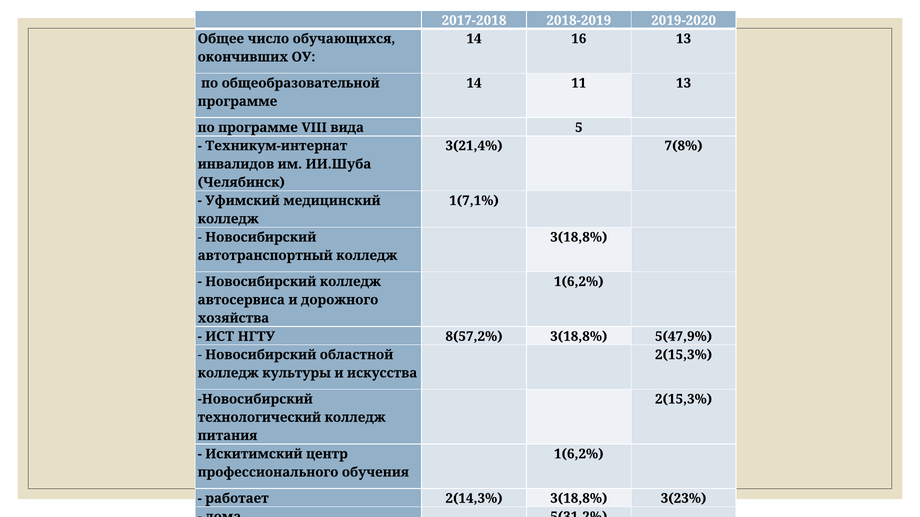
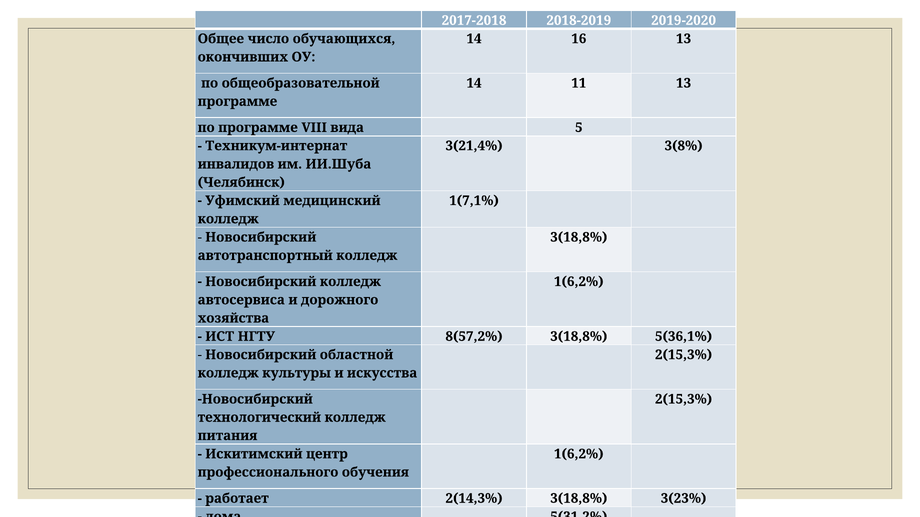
7(8%: 7(8% -> 3(8%
5(47,9%: 5(47,9% -> 5(36,1%
